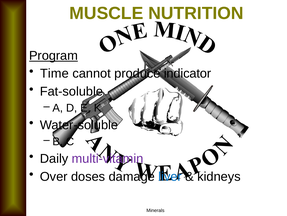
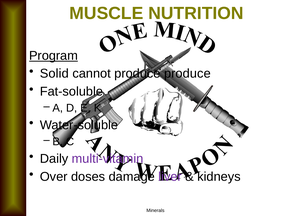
Time: Time -> Solid
produce indicator: indicator -> produce
liver colour: blue -> purple
